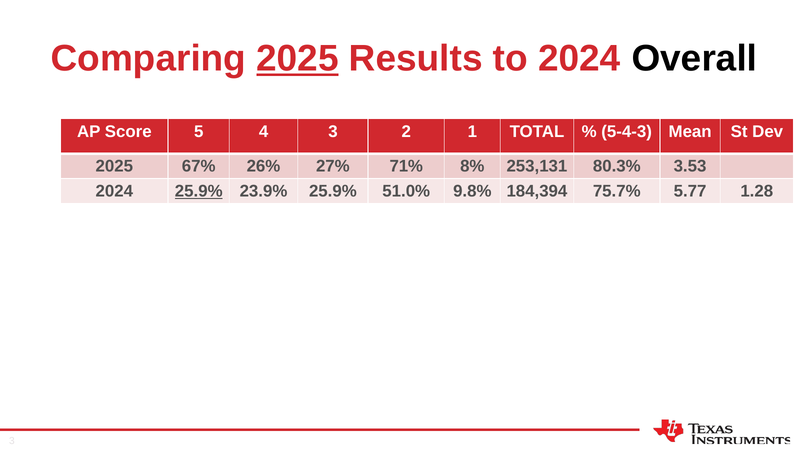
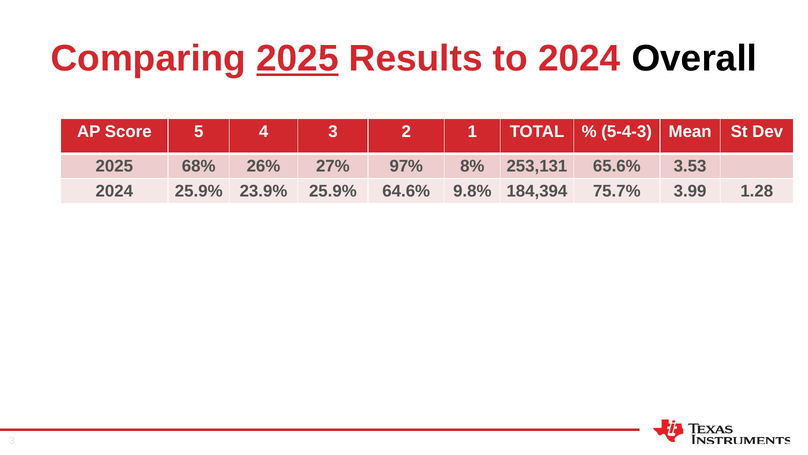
67%: 67% -> 68%
71%: 71% -> 97%
80.3%: 80.3% -> 65.6%
25.9% at (199, 191) underline: present -> none
51.0%: 51.0% -> 64.6%
5.77: 5.77 -> 3.99
